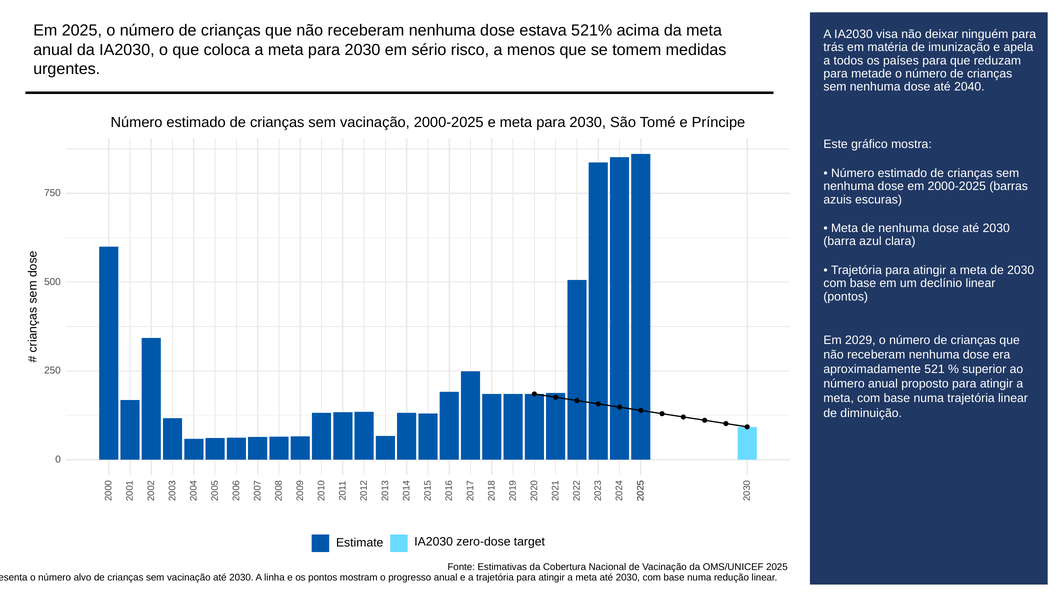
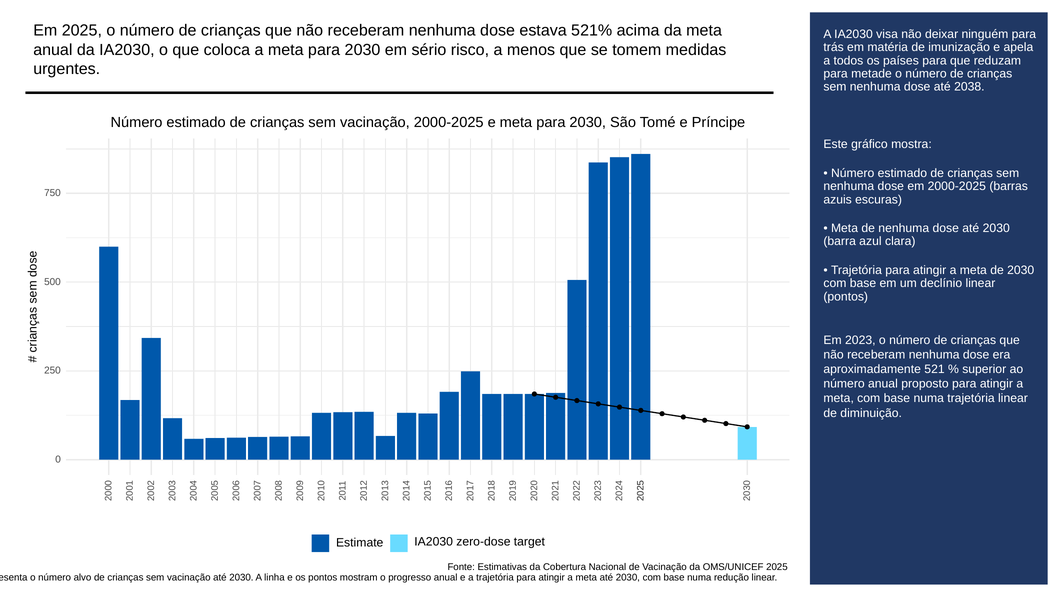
2040: 2040 -> 2038
2029: 2029 -> 2023
